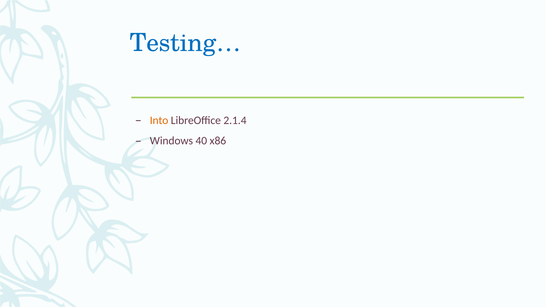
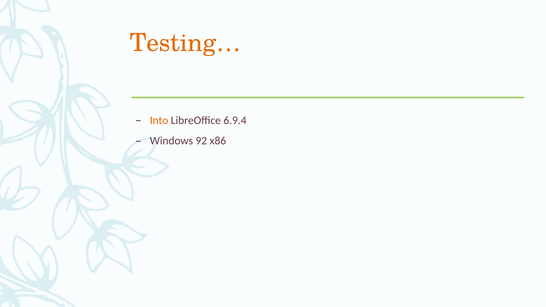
Testing… colour: blue -> orange
2.1.4: 2.1.4 -> 6.9.4
40: 40 -> 92
